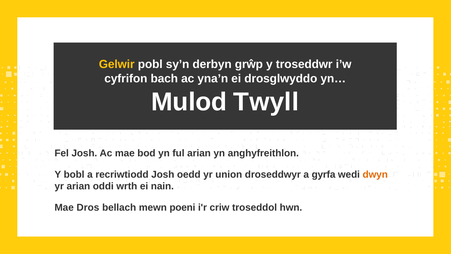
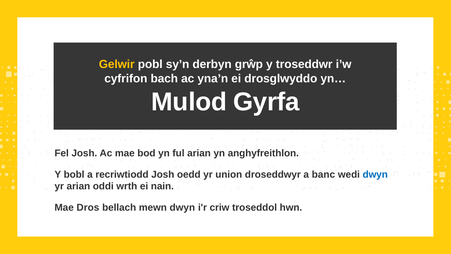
Twyll: Twyll -> Gyrfa
gyrfa: gyrfa -> banc
dwyn at (375, 174) colour: orange -> blue
mewn poeni: poeni -> dwyn
